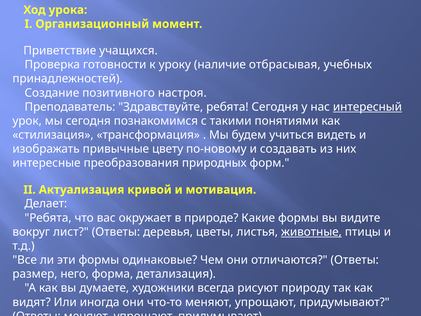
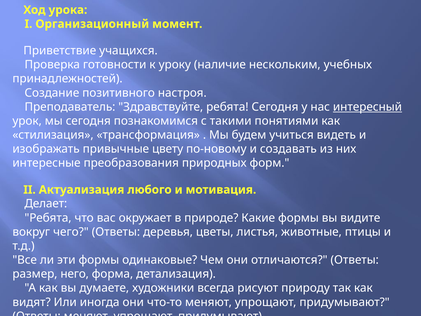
отбрасывая: отбрасывая -> нескольким
кривой: кривой -> любого
лист: лист -> чего
животные underline: present -> none
